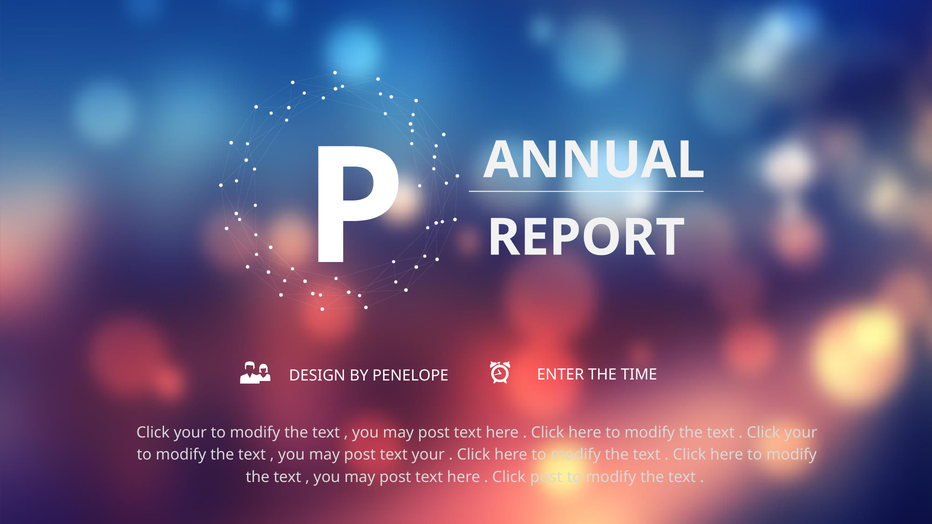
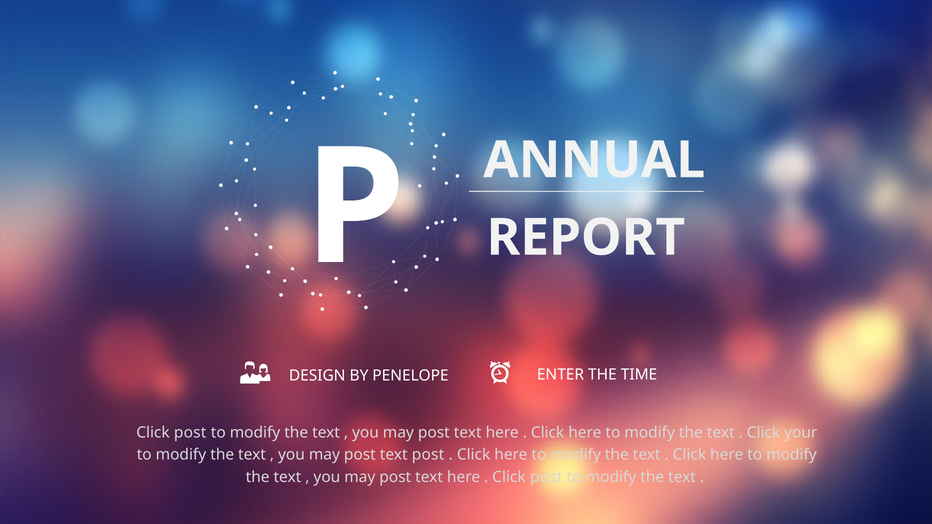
your at (190, 432): your -> post
text your: your -> post
